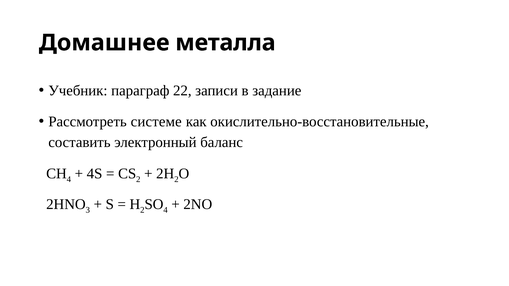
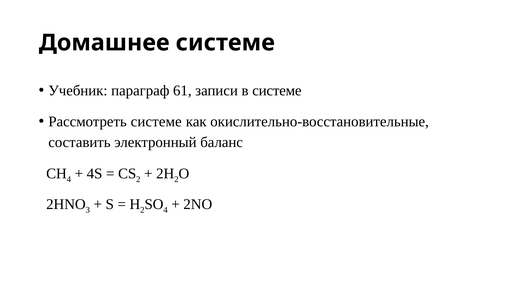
Домашнее металла: металла -> системе
22: 22 -> 61
в задание: задание -> системе
